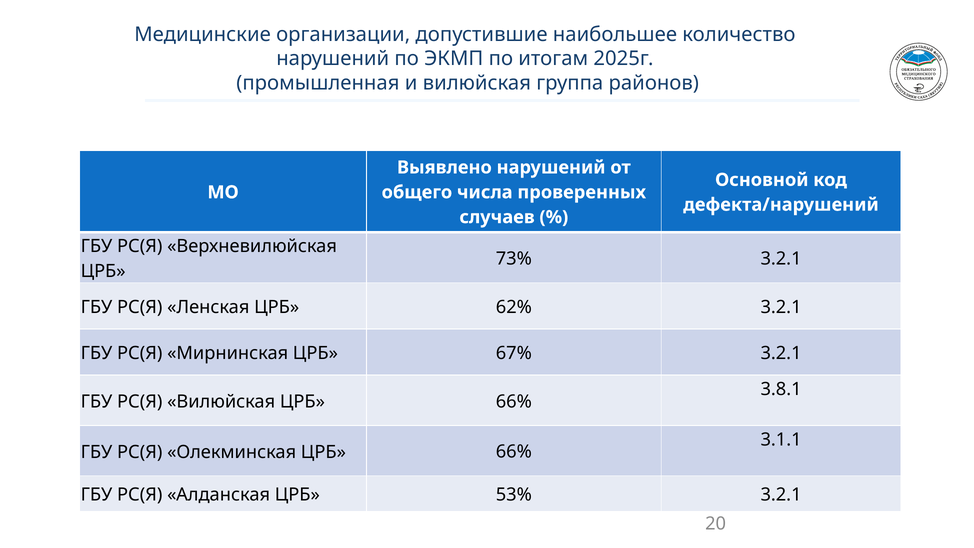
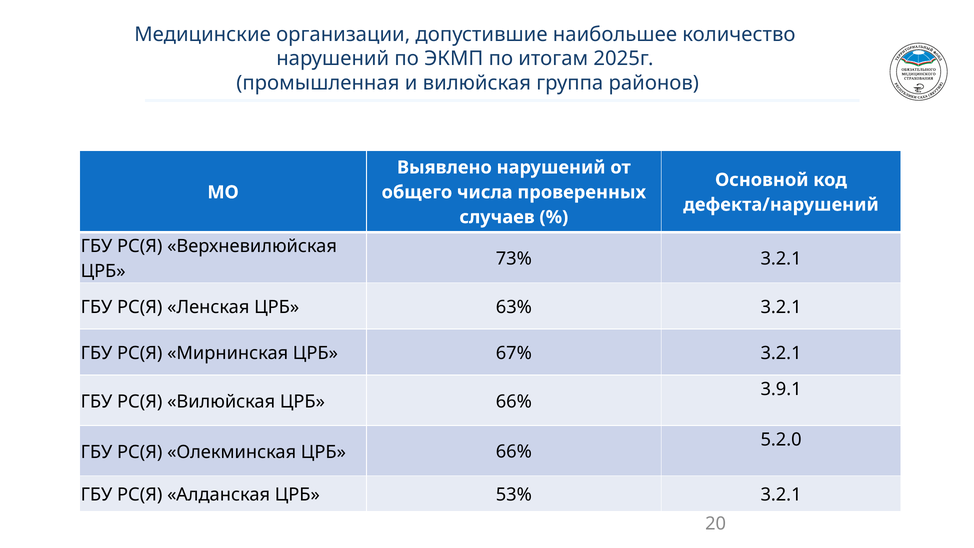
62%: 62% -> 63%
3.8.1: 3.8.1 -> 3.9.1
3.1.1: 3.1.1 -> 5.2.0
